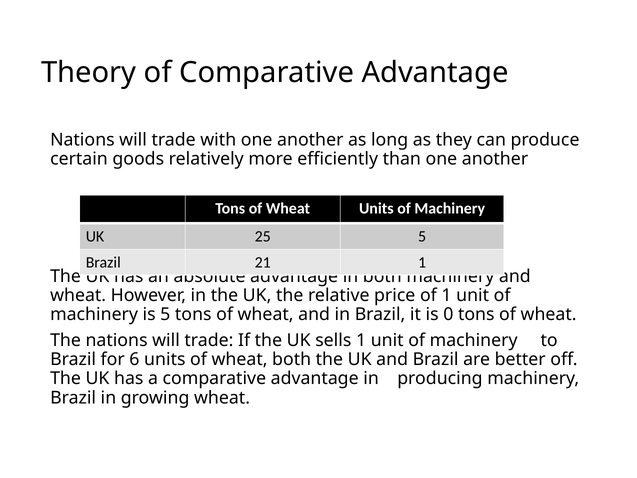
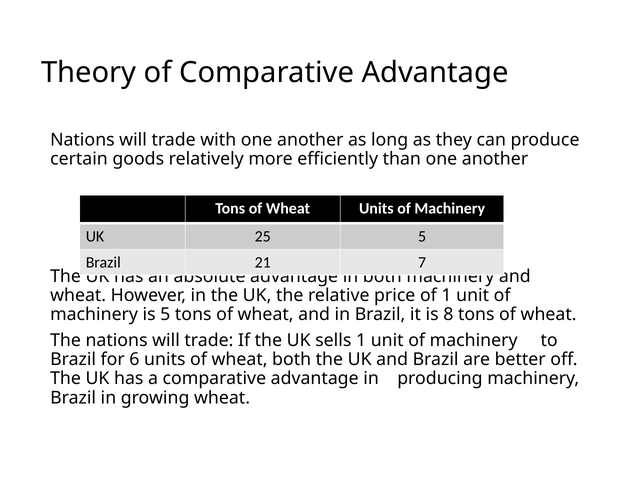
21 1: 1 -> 7
0: 0 -> 8
